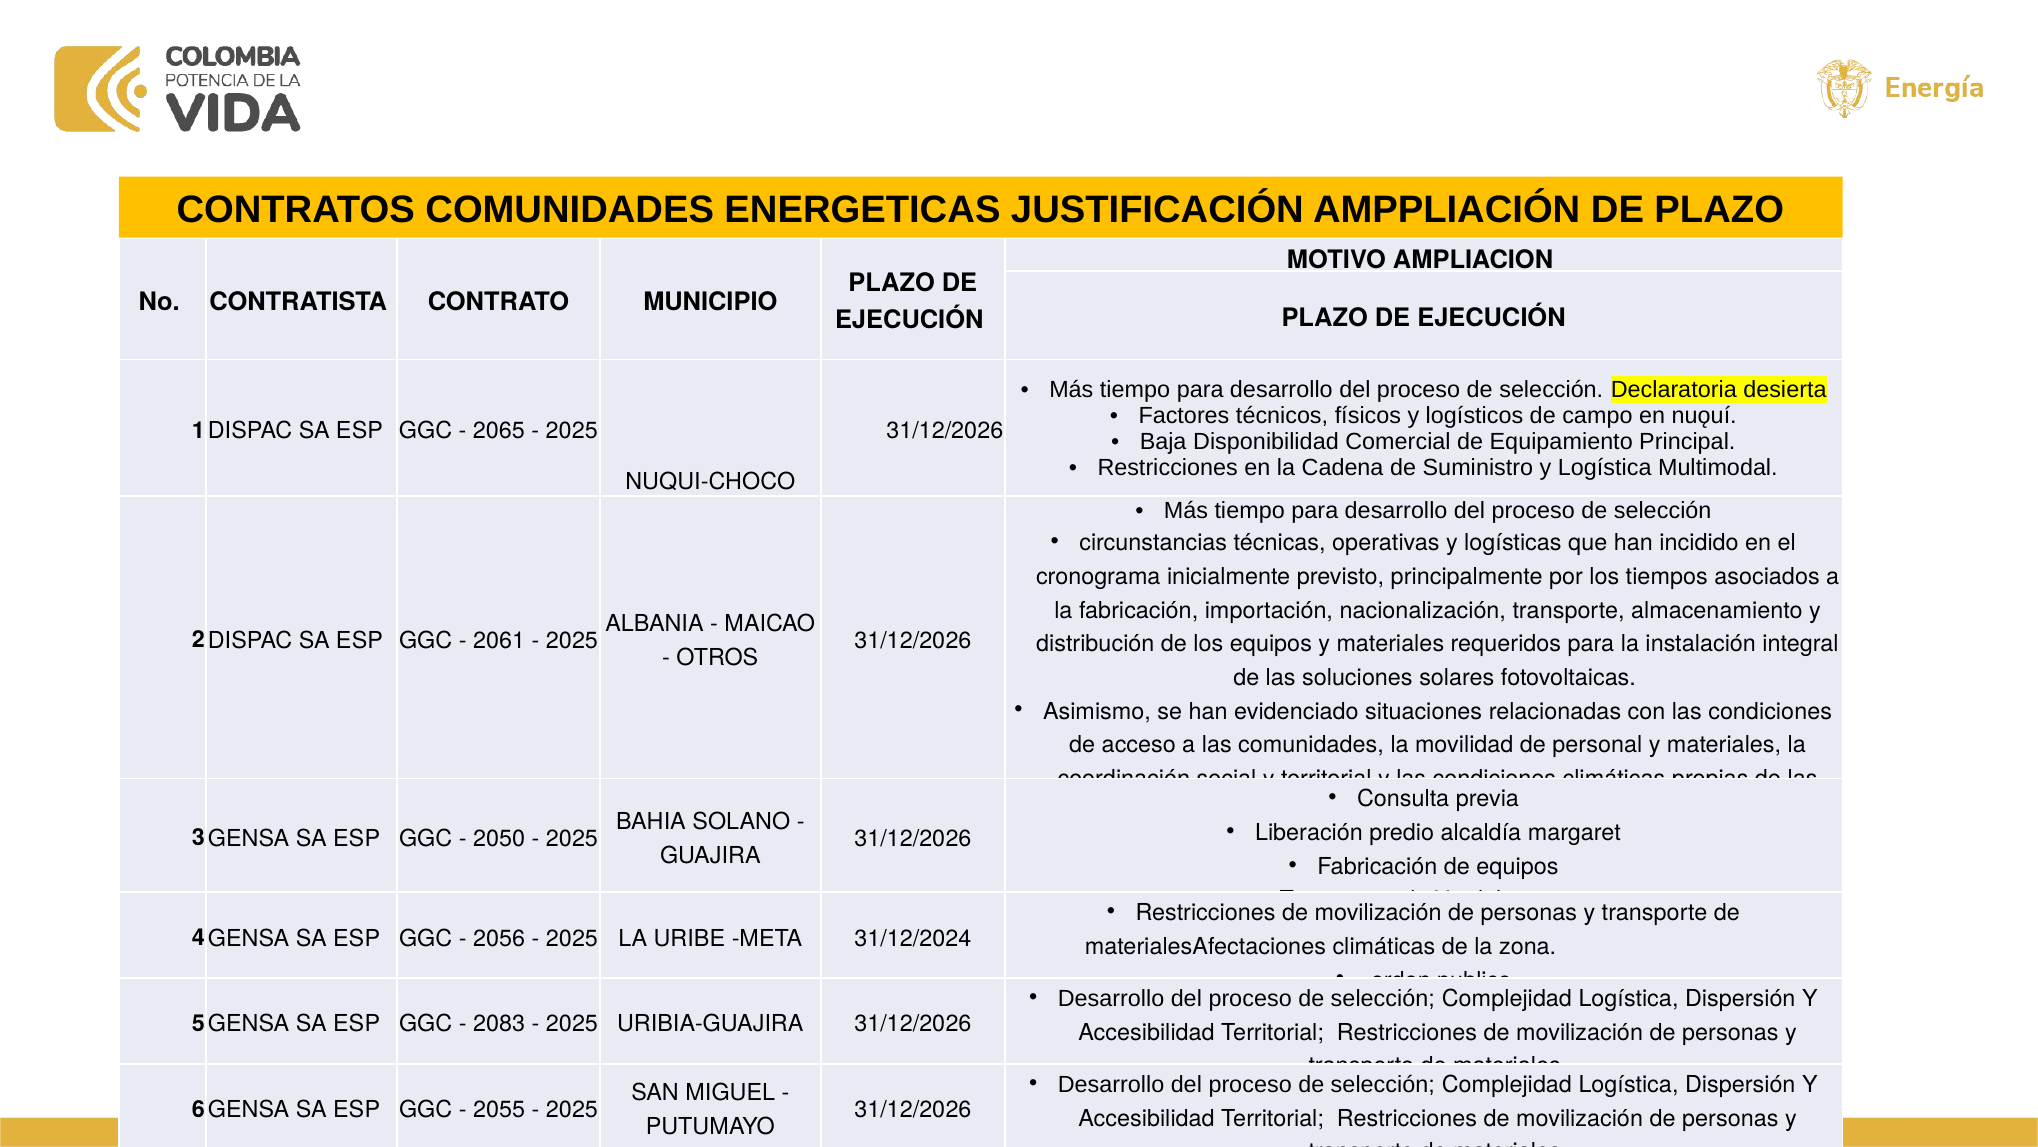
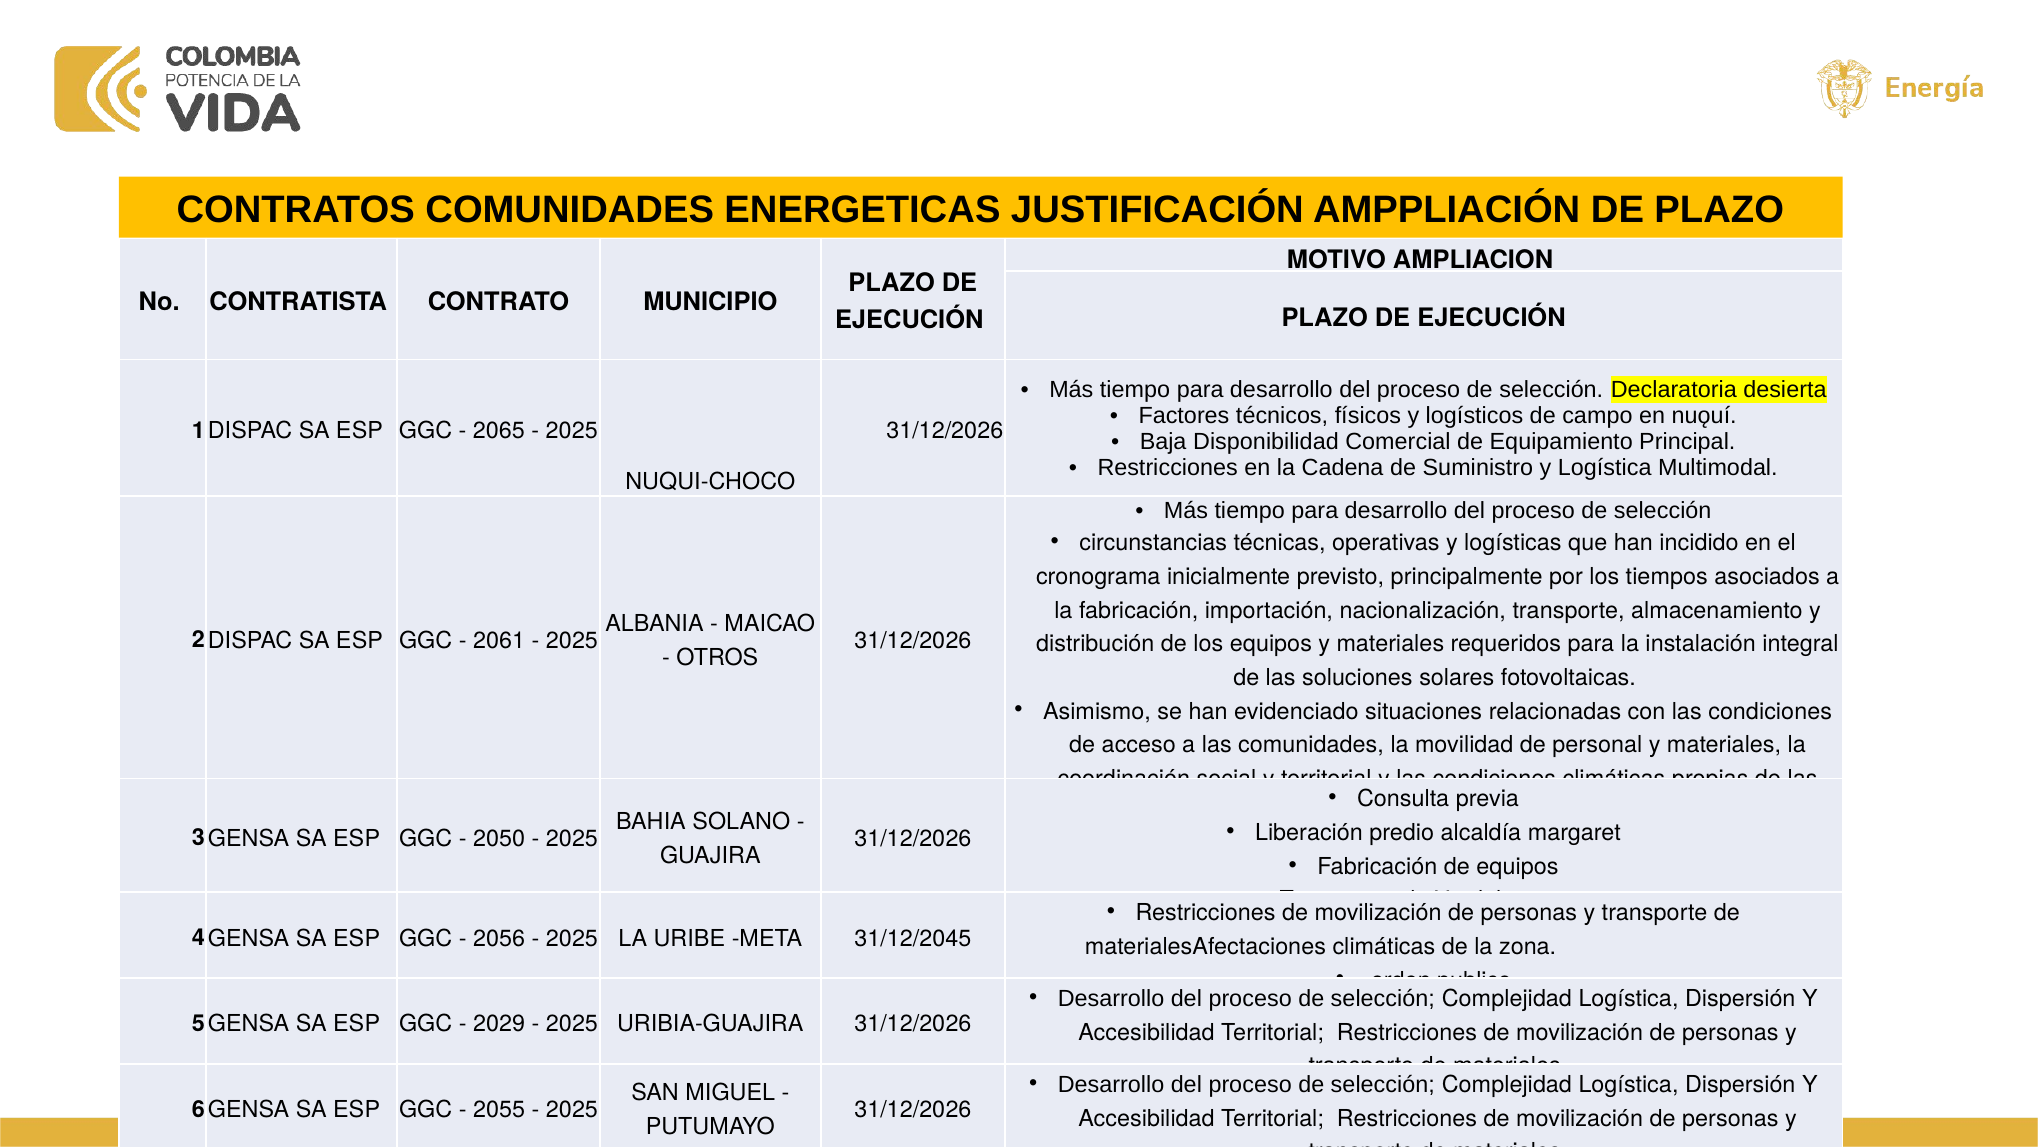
31/12/2024: 31/12/2024 -> 31/12/2045
2083: 2083 -> 2029
